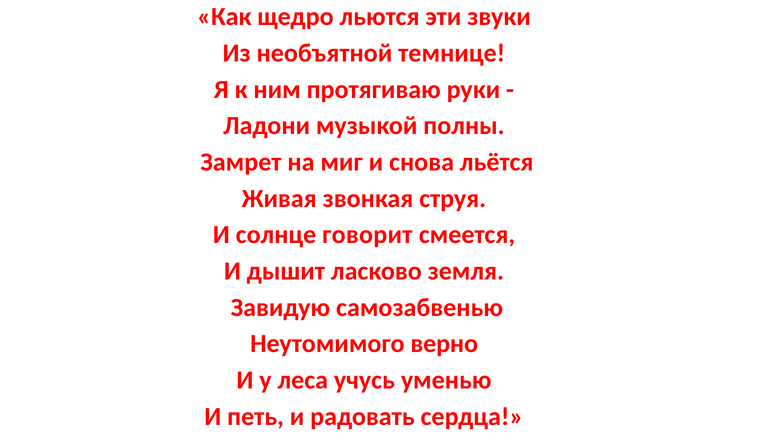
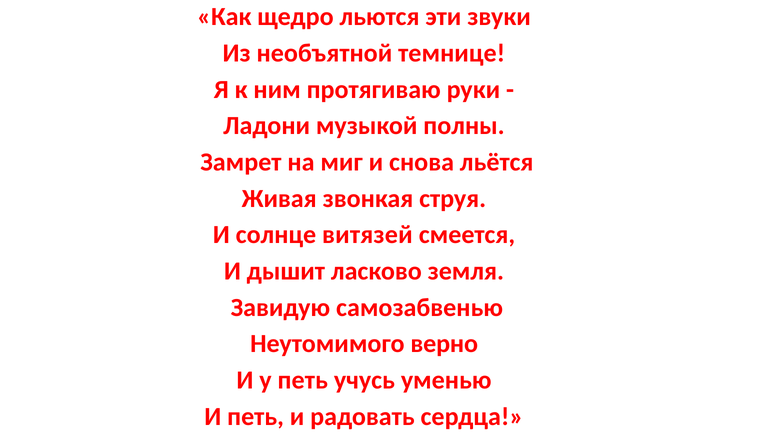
говорит: говорит -> витязей
у леса: леса -> петь
